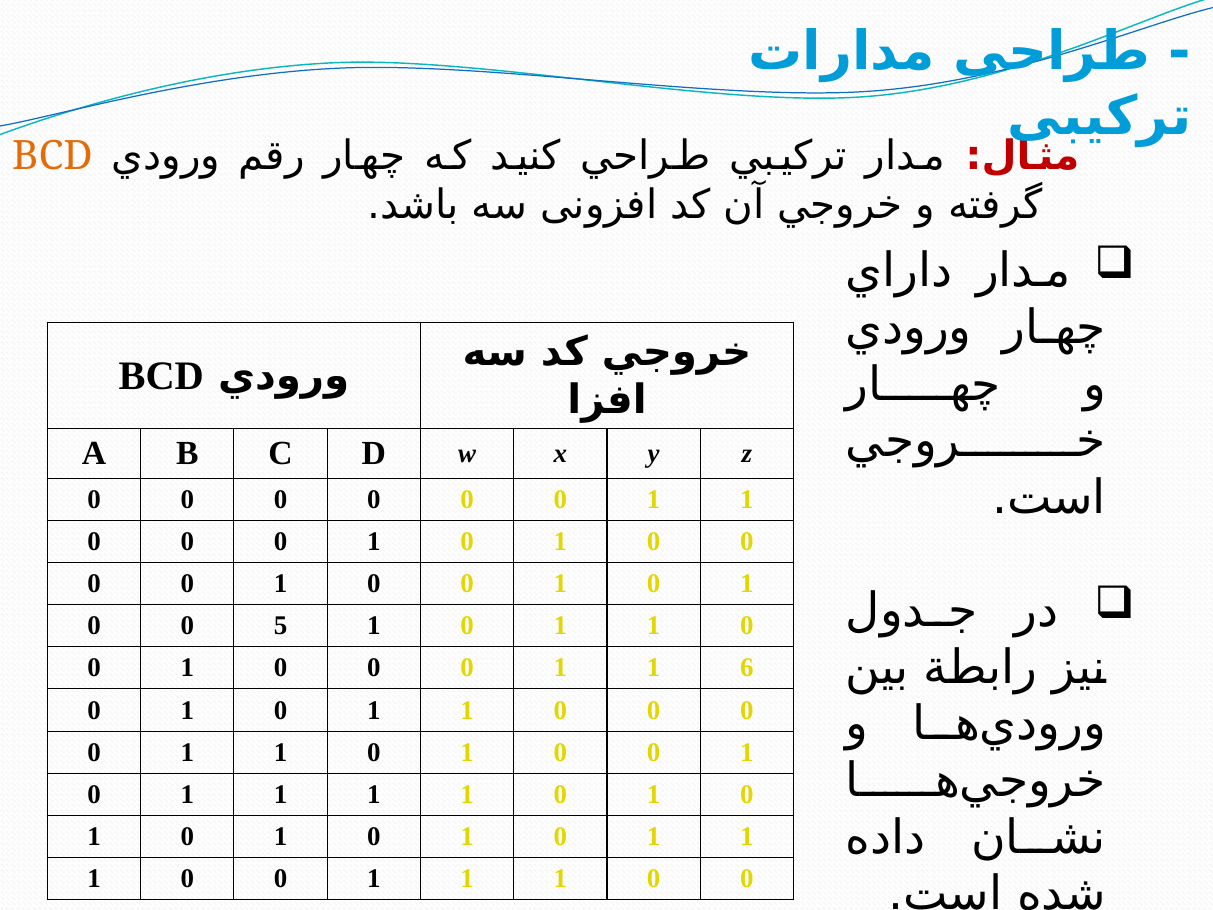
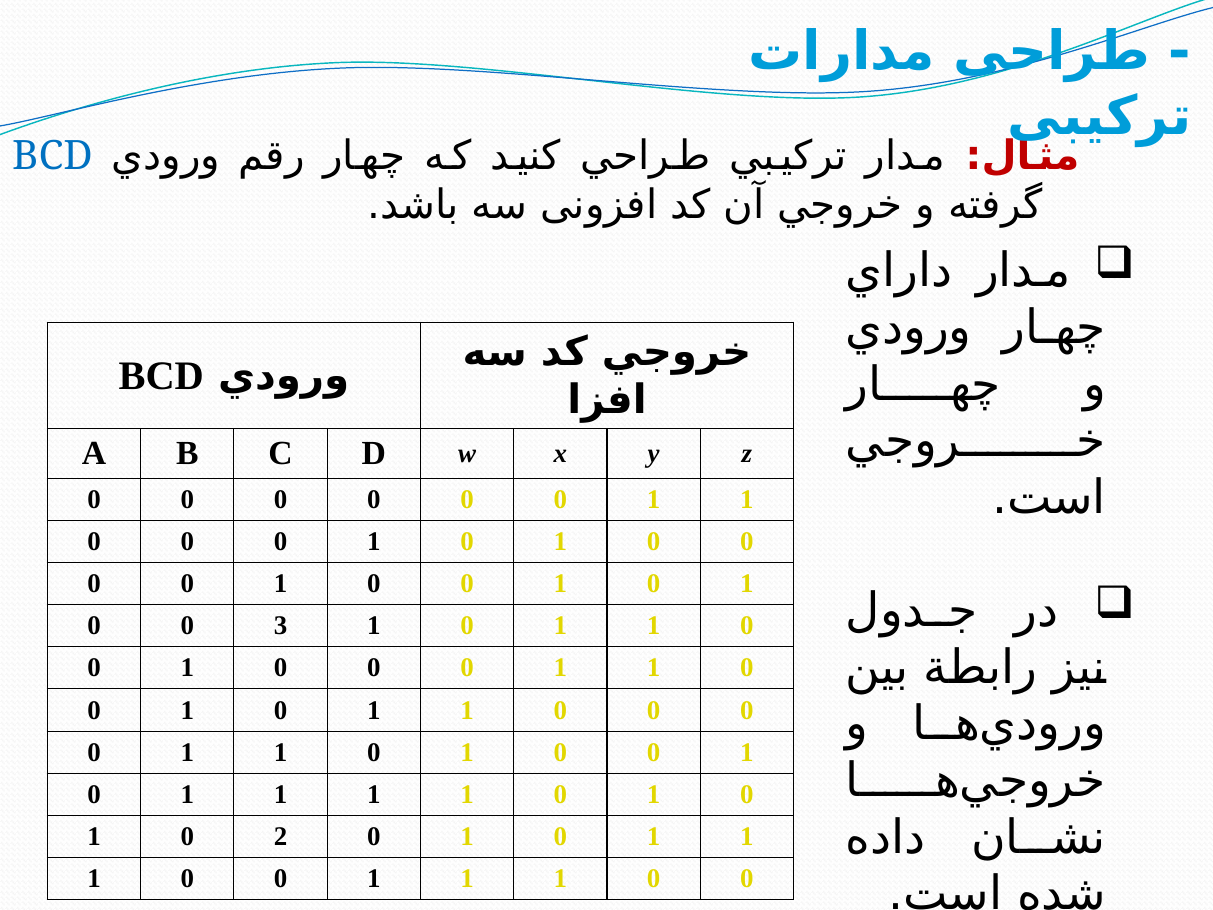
BCD at (53, 156) colour: orange -> blue
5: 5 -> 3
6 at (747, 668): 6 -> 0
1 at (281, 836): 1 -> 2
